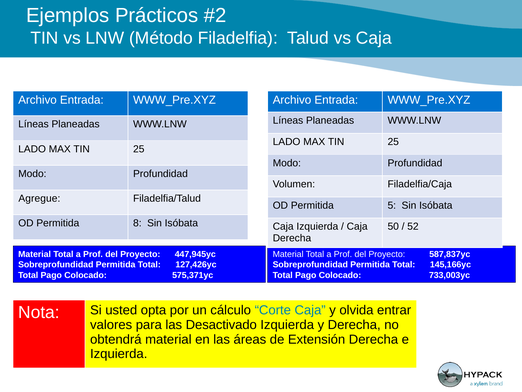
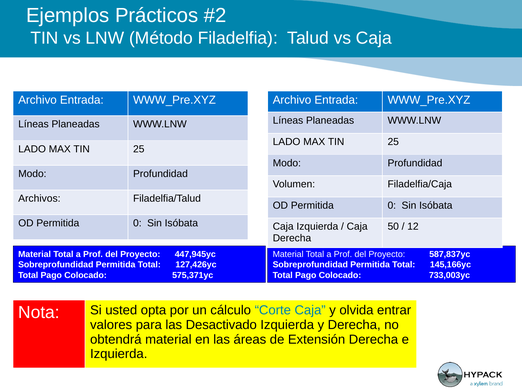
Agregue: Agregue -> Archivos
5 at (392, 205): 5 -> 0
8 at (137, 223): 8 -> 0
52: 52 -> 12
